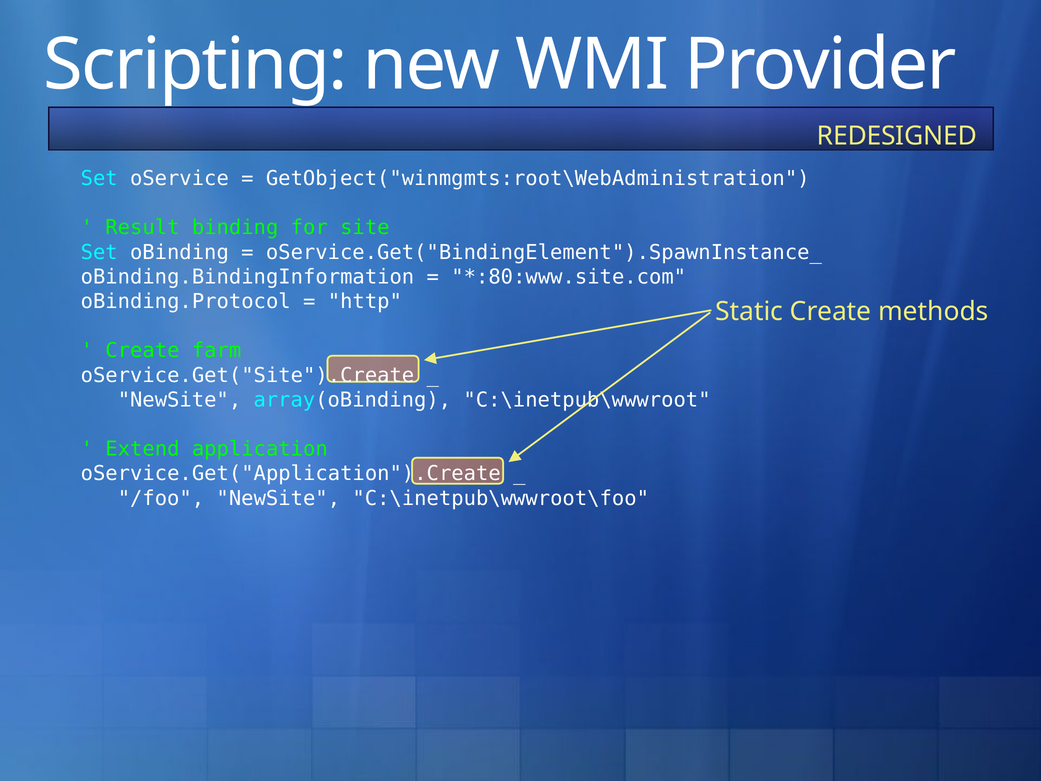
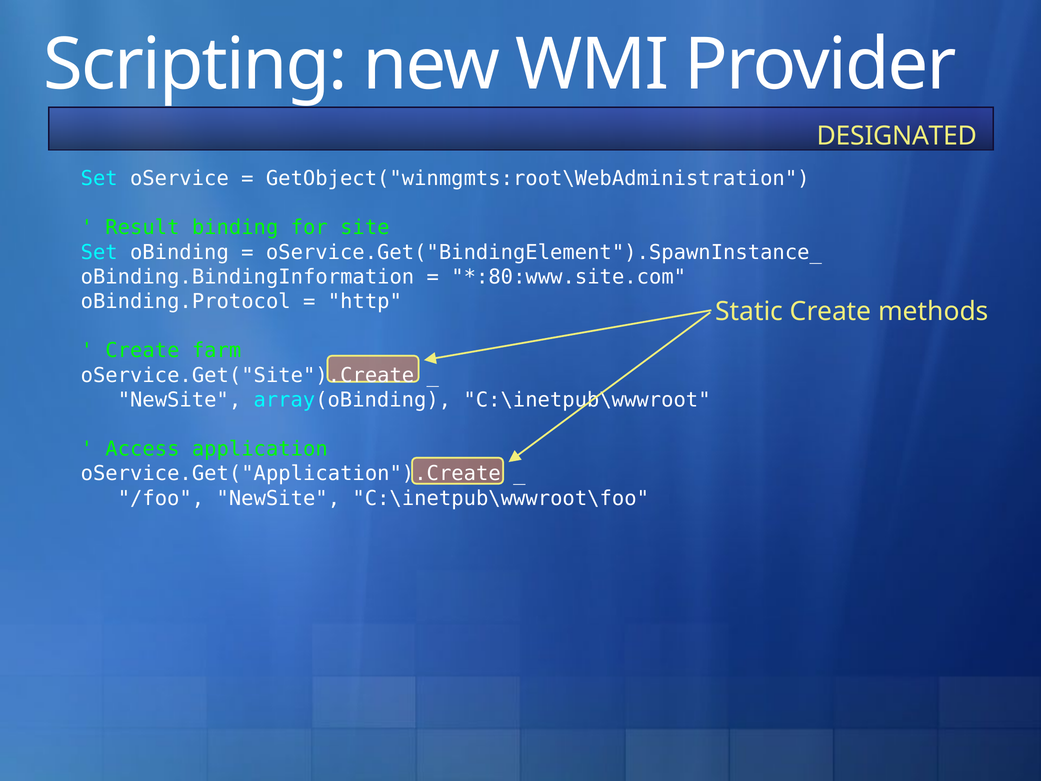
REDESIGNED: REDESIGNED -> DESIGNATED
Extend: Extend -> Access
